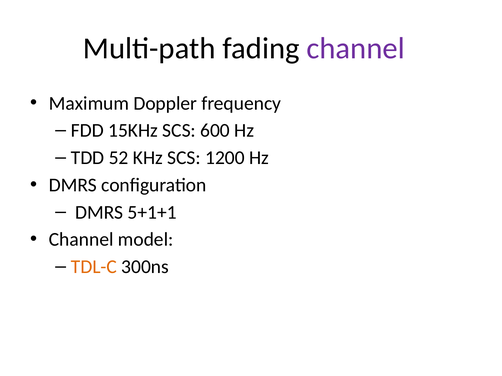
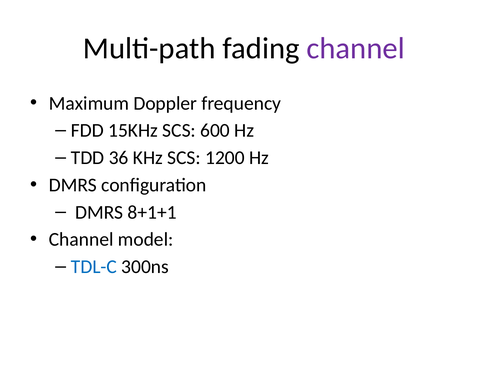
52: 52 -> 36
5+1+1: 5+1+1 -> 8+1+1
TDL-C colour: orange -> blue
